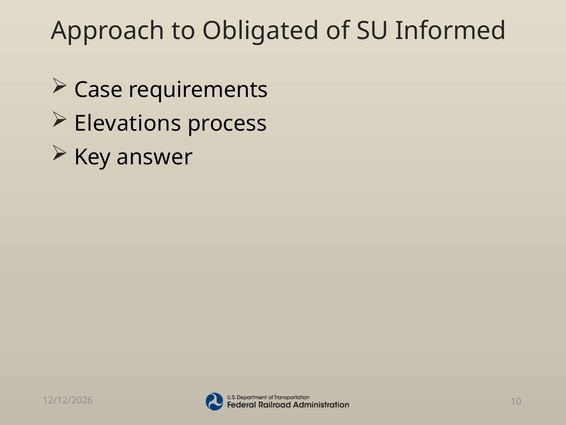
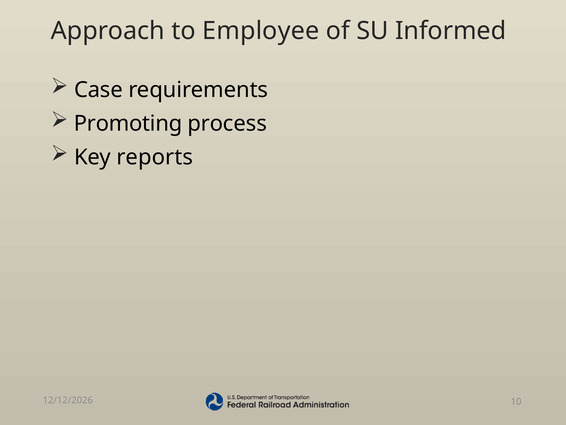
Obligated: Obligated -> Employee
Elevations: Elevations -> Promoting
answer: answer -> reports
